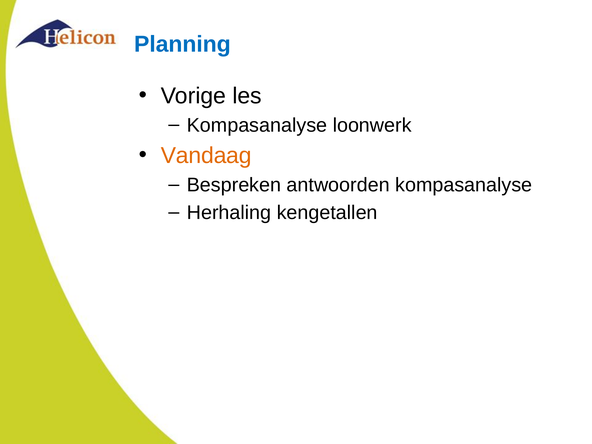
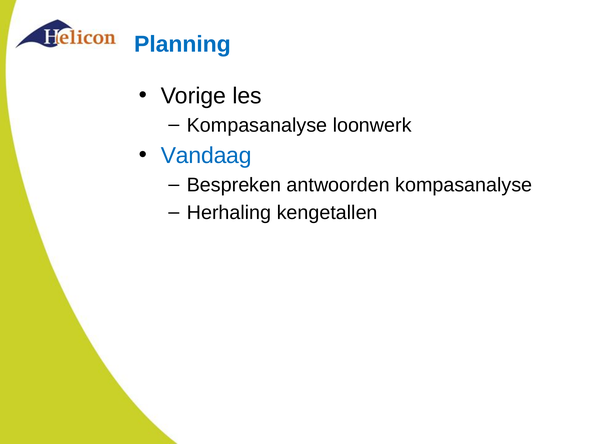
Vandaag colour: orange -> blue
